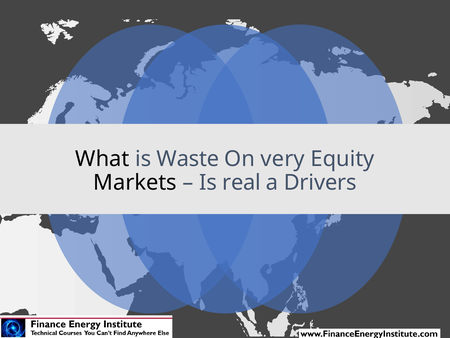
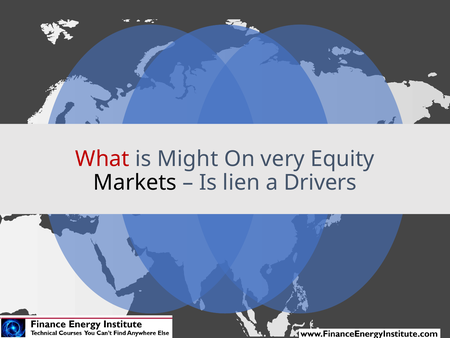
What colour: black -> red
Waste: Waste -> Might
real: real -> lien
